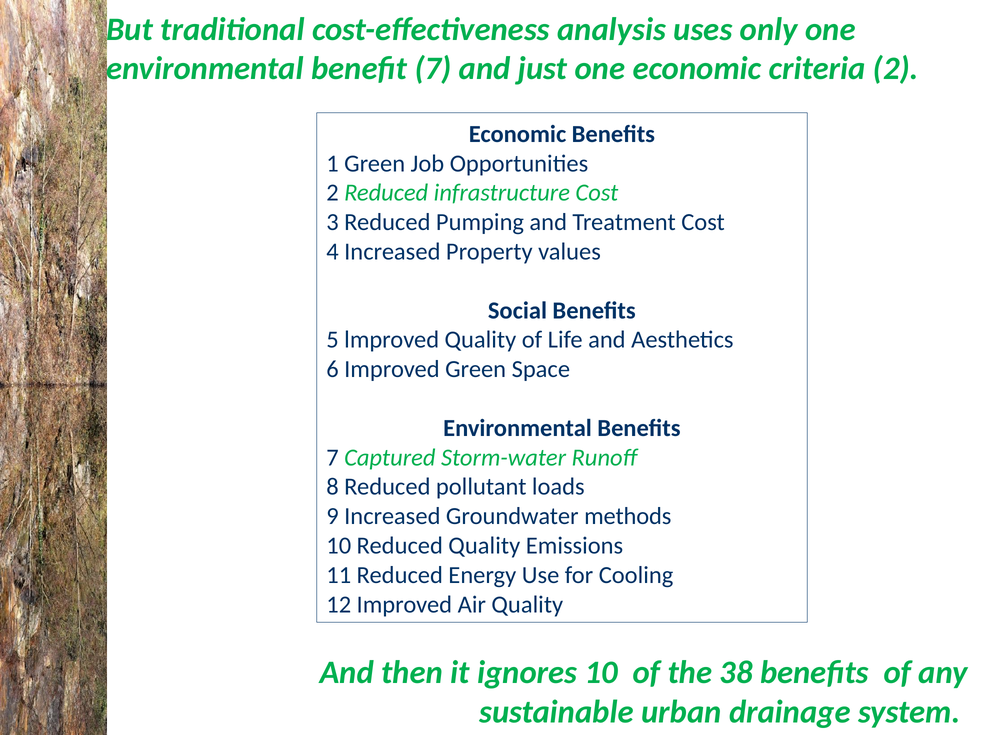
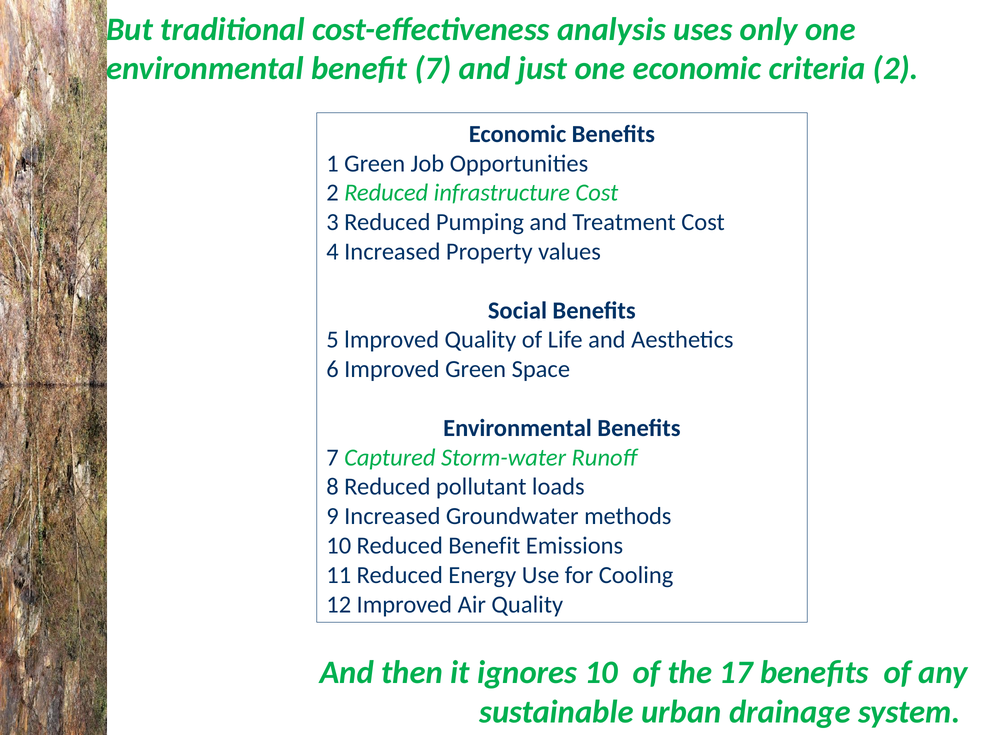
Reduced Quality: Quality -> Benefit
38: 38 -> 17
